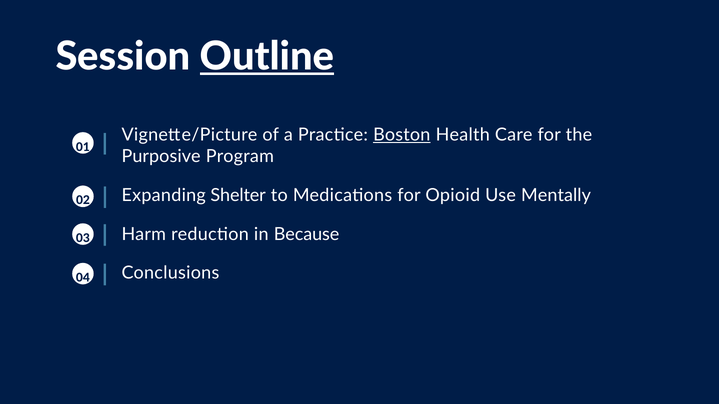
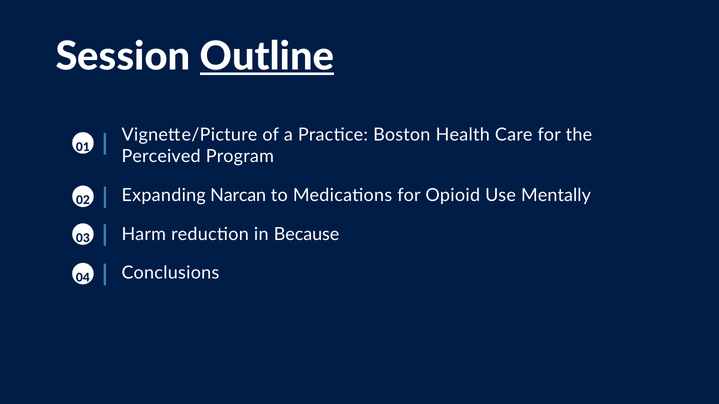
Boston underline: present -> none
Purposive: Purposive -> Perceived
Shelter: Shelter -> Narcan
